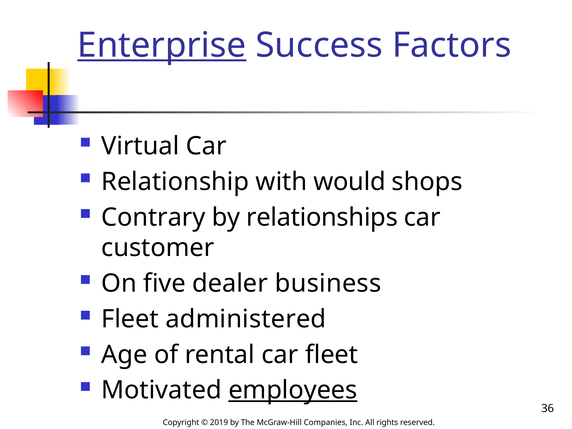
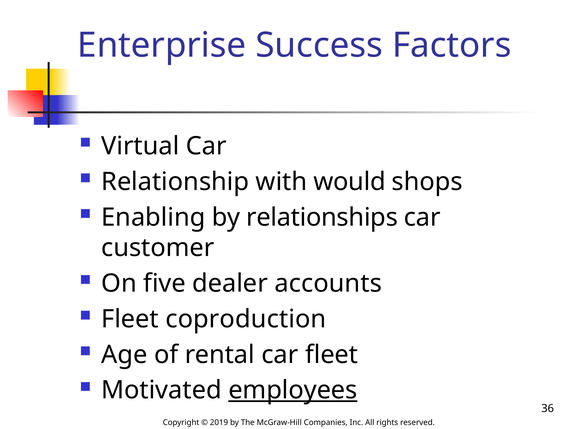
Enterprise underline: present -> none
Contrary: Contrary -> Enabling
business: business -> accounts
administered: administered -> coproduction
